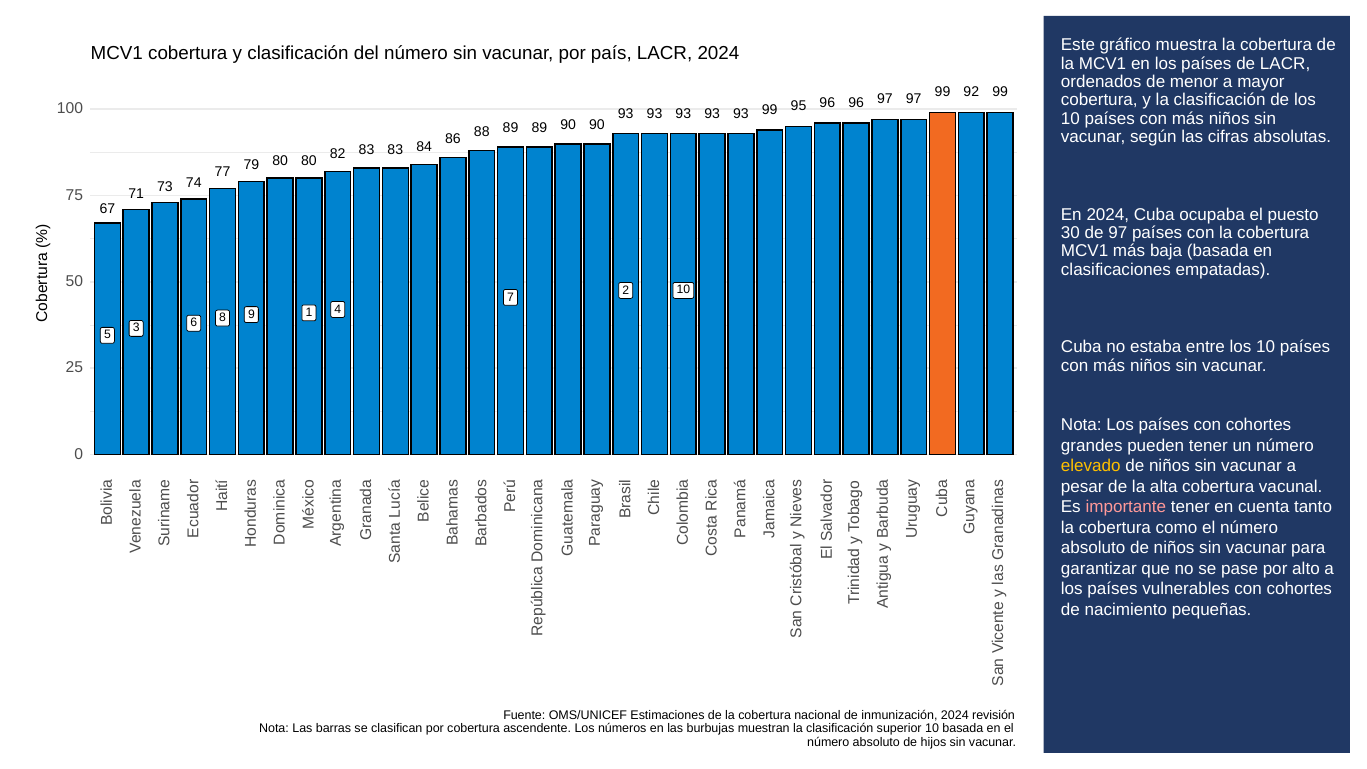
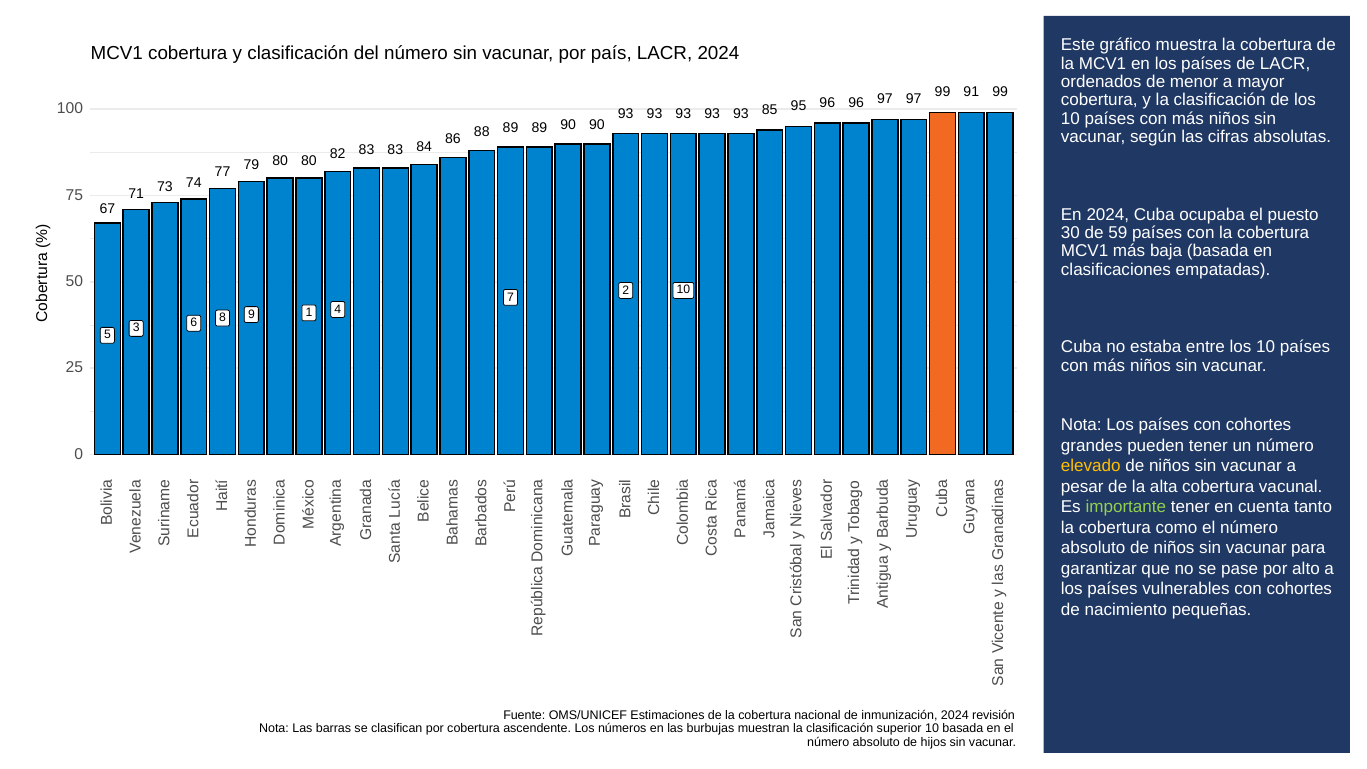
92: 92 -> 91
93 99: 99 -> 85
de 97: 97 -> 59
importante colour: pink -> light green
